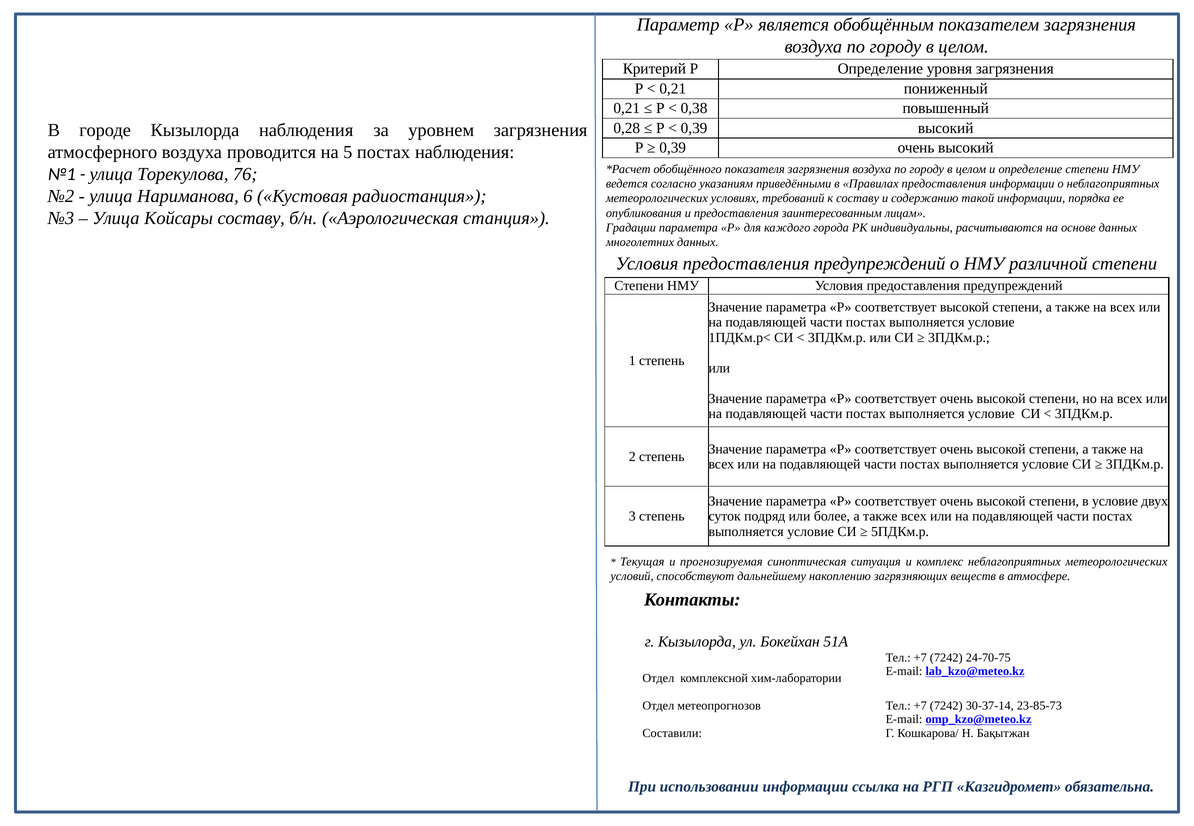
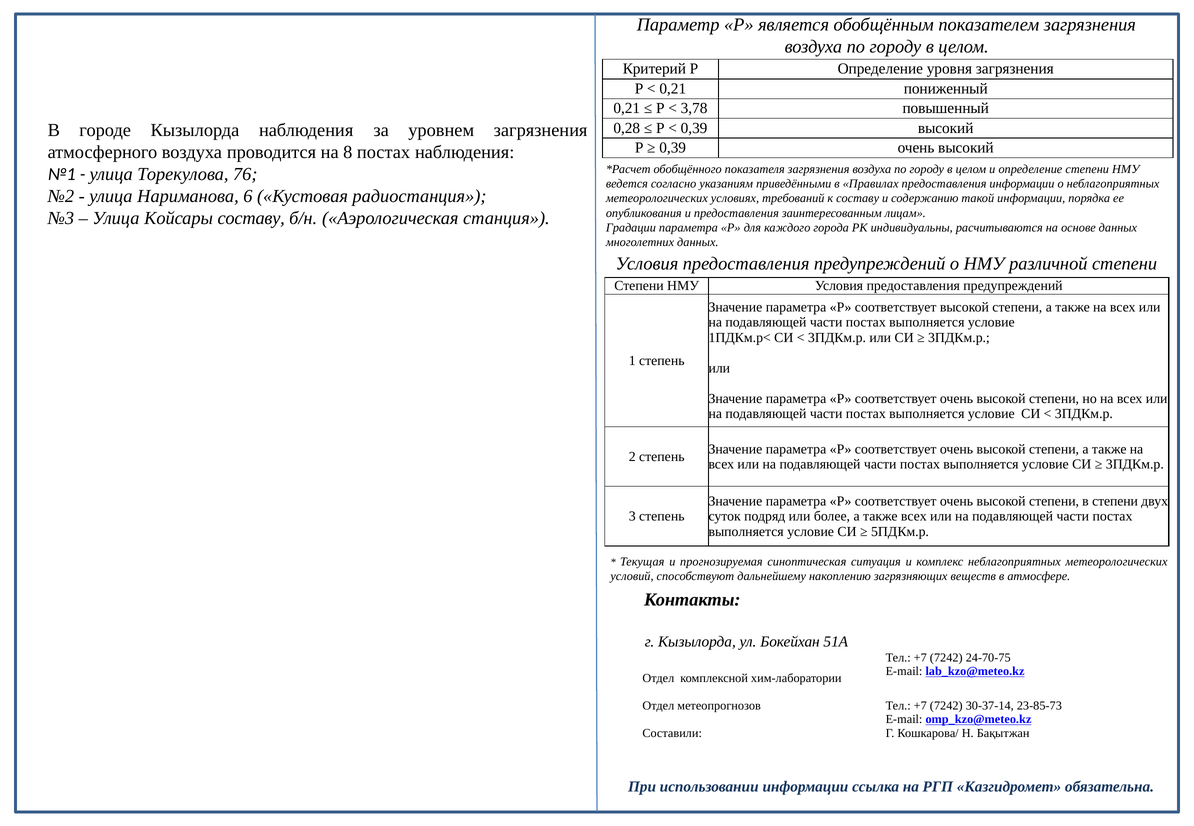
0,38: 0,38 -> 3,78
5: 5 -> 8
в условие: условие -> степени
